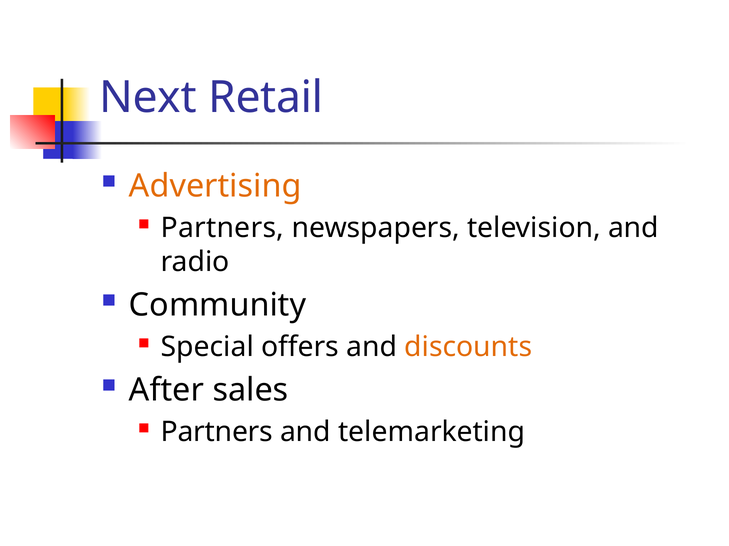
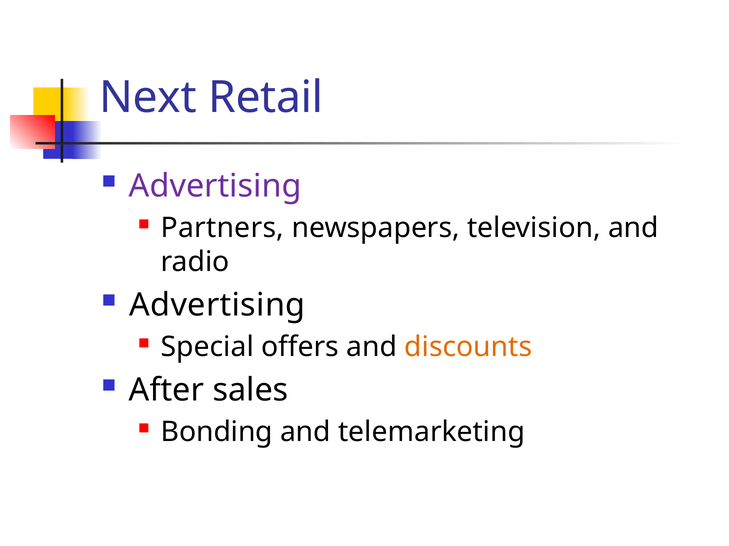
Advertising at (215, 186) colour: orange -> purple
Community at (218, 305): Community -> Advertising
Partners at (217, 432): Partners -> Bonding
